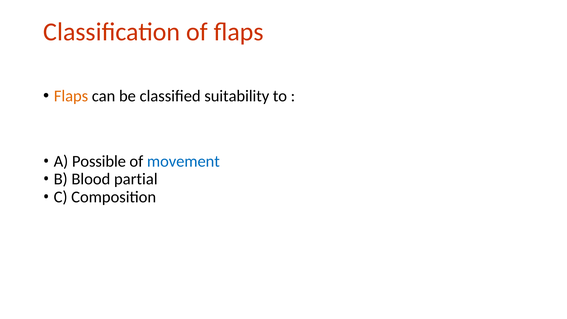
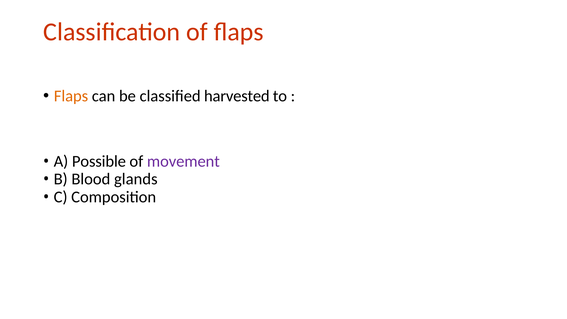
suitability: suitability -> harvested
movement colour: blue -> purple
partial: partial -> glands
